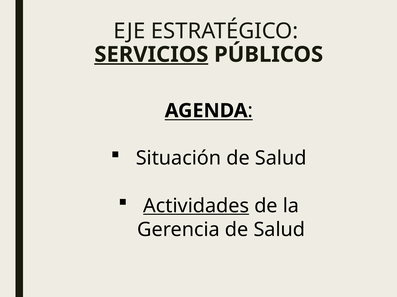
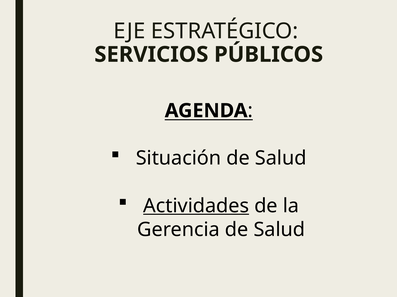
SERVICIOS underline: present -> none
